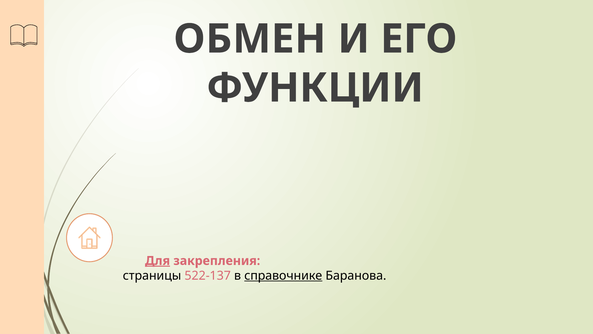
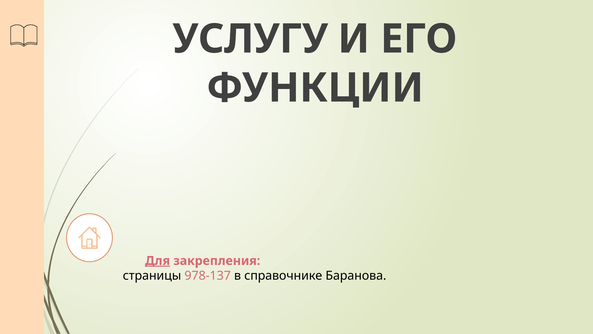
ОБМЕН: ОБМЕН -> УСЛУГУ
522-137: 522-137 -> 978-137
справочнике underline: present -> none
